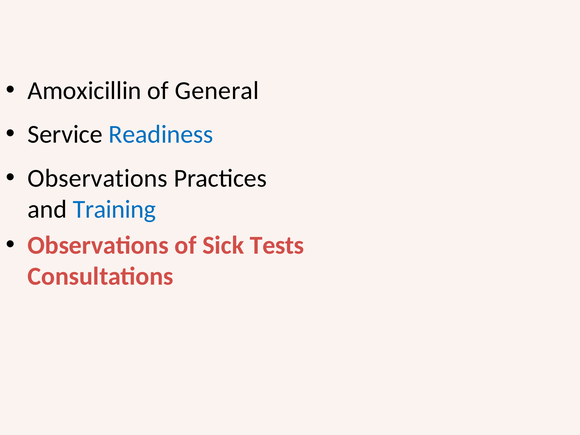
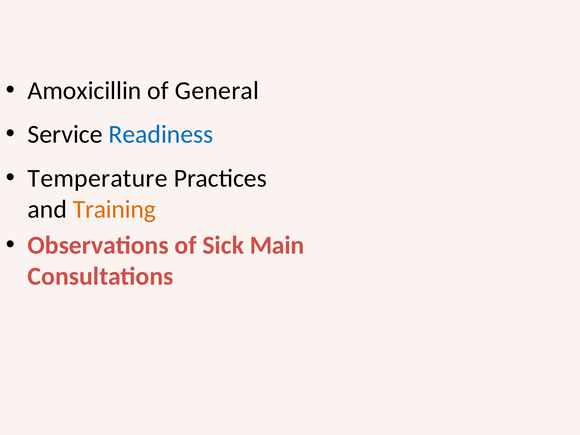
Observations at (98, 178): Observations -> Temperature
Training colour: blue -> orange
Tests: Tests -> Main
